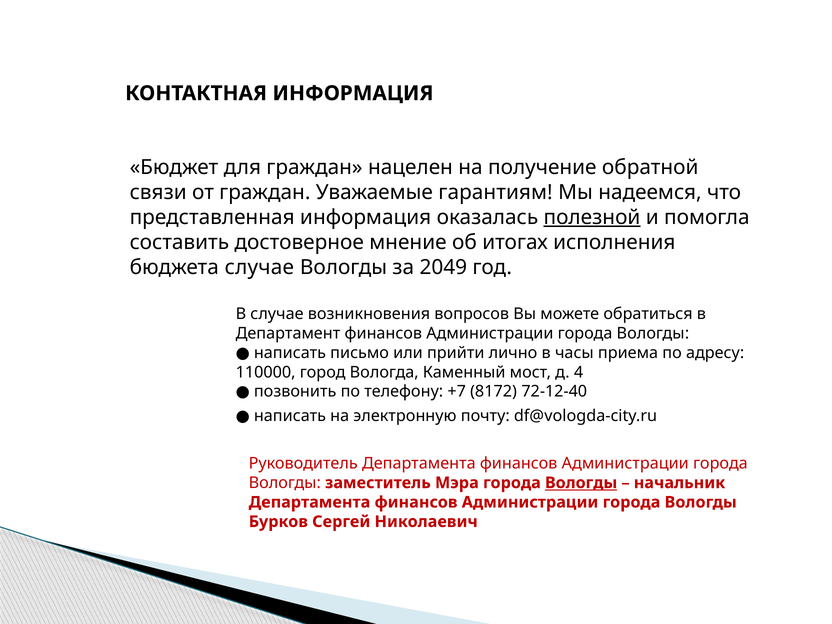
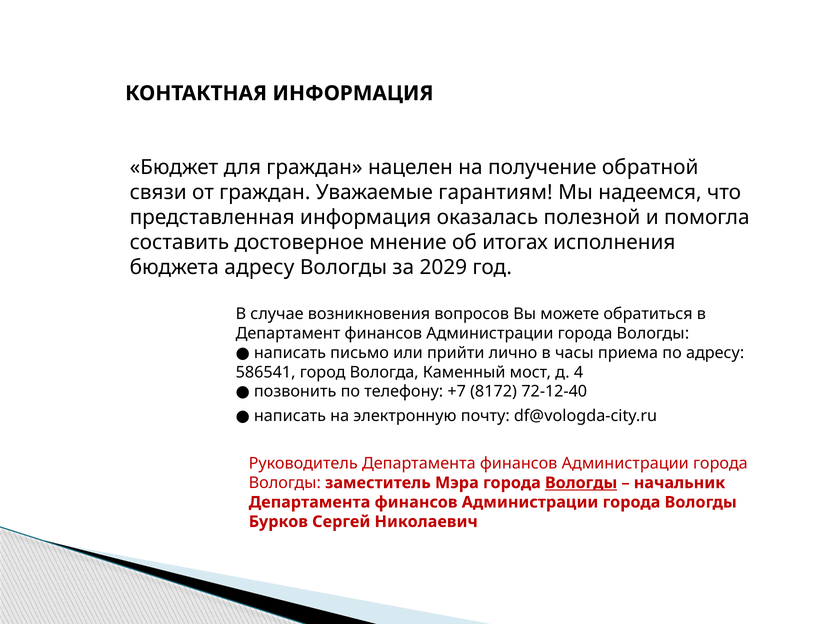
полезной underline: present -> none
бюджета случае: случае -> адресу
2049: 2049 -> 2029
110000: 110000 -> 586541
